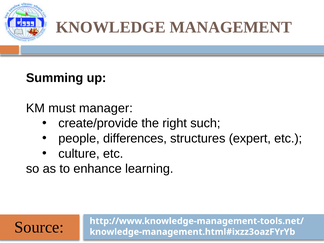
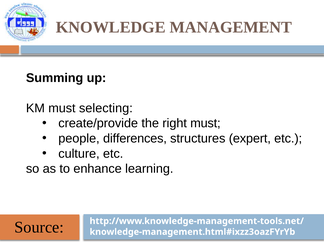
manager: manager -> selecting
right such: such -> must
